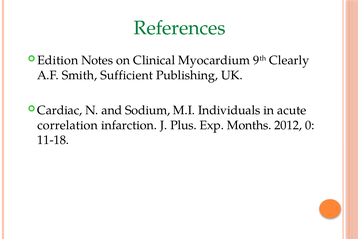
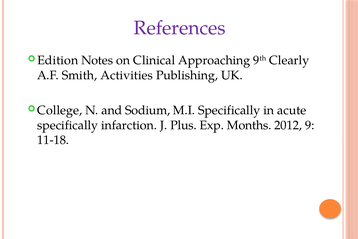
References colour: green -> purple
Myocardium: Myocardium -> Approaching
Sufficient: Sufficient -> Activities
Cardiac: Cardiac -> College
M.I Individuals: Individuals -> Specifically
correlation at (68, 125): correlation -> specifically
0: 0 -> 9
